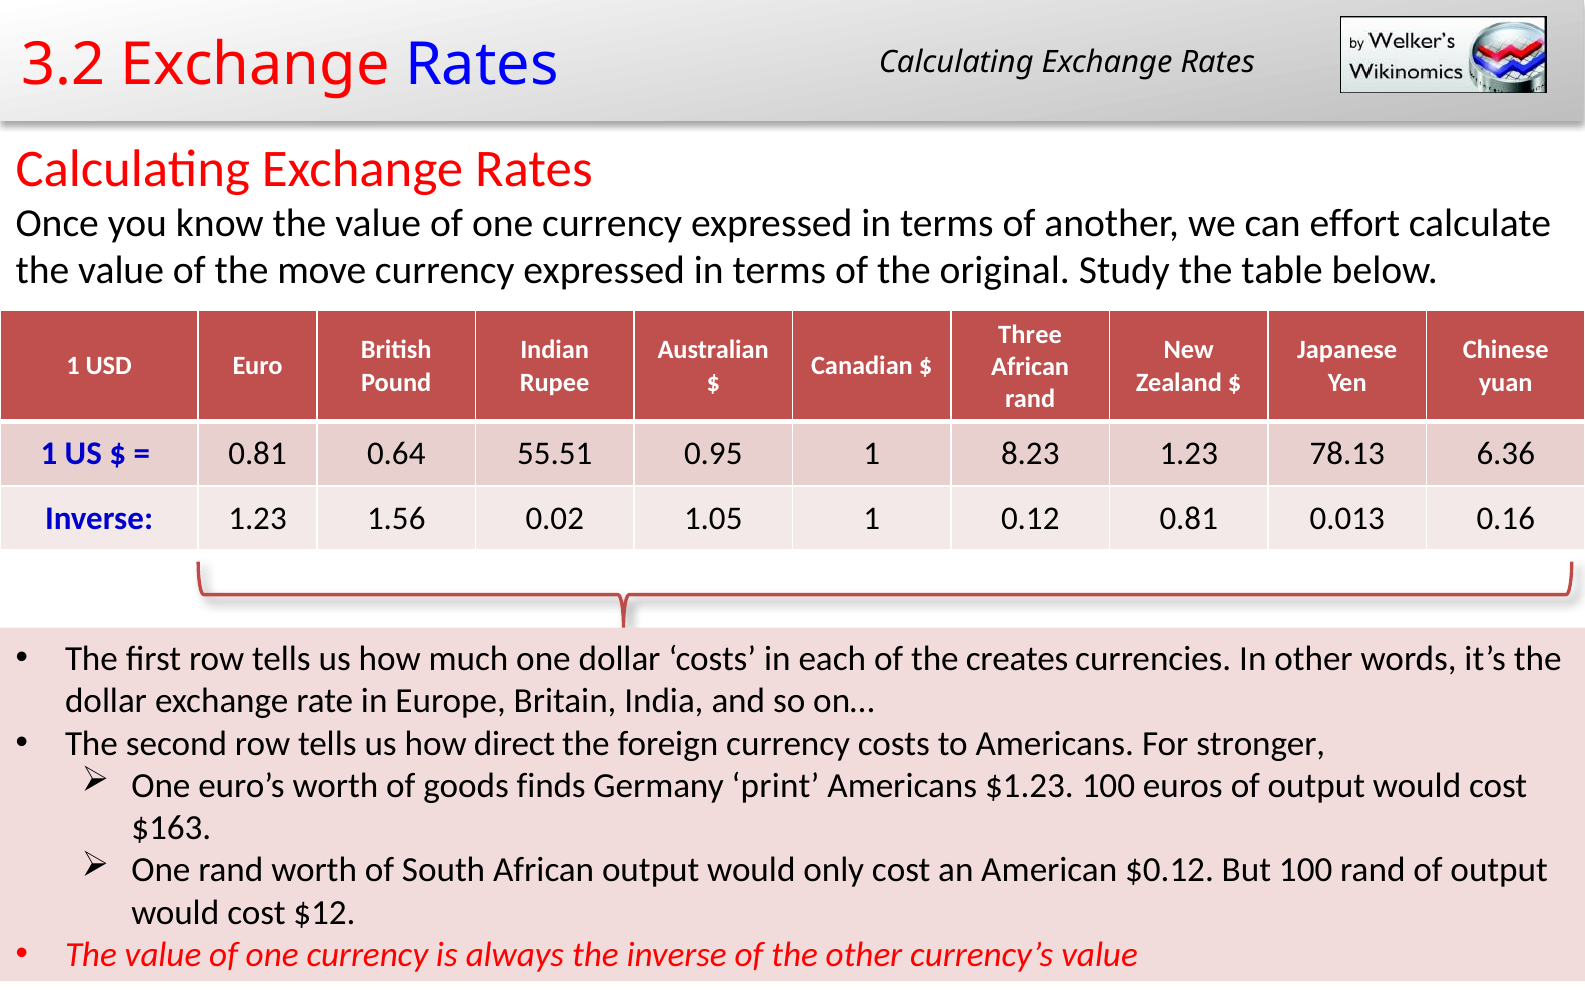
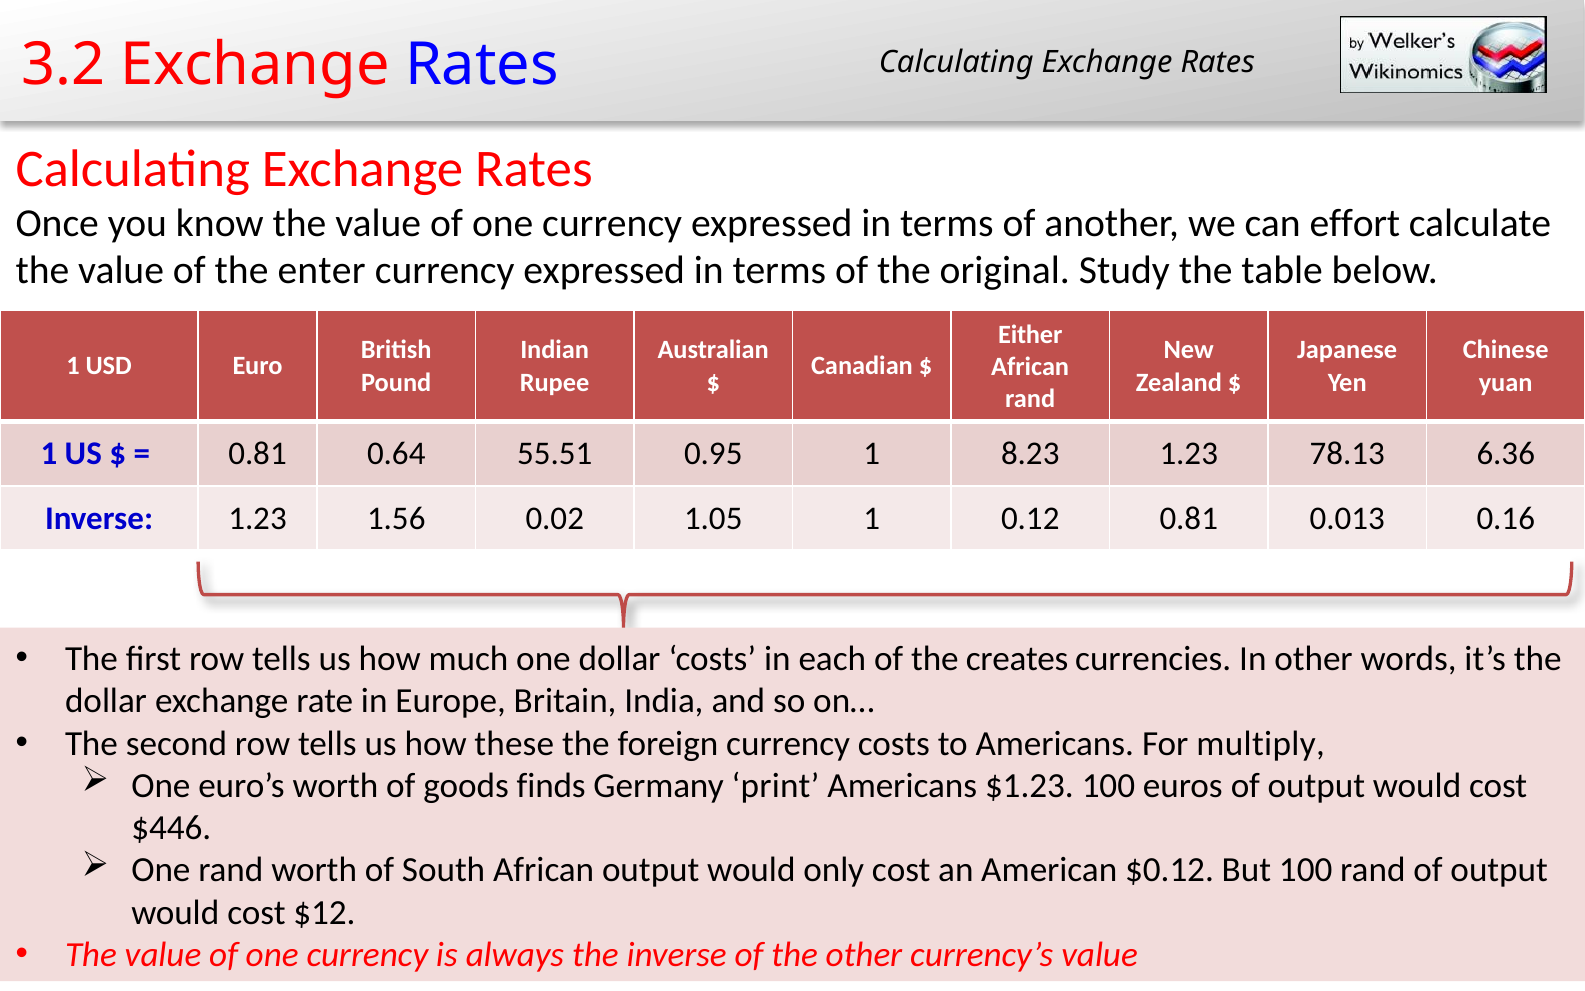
move: move -> enter
Three: Three -> Either
direct: direct -> these
stronger: stronger -> multiply
$163: $163 -> $446
